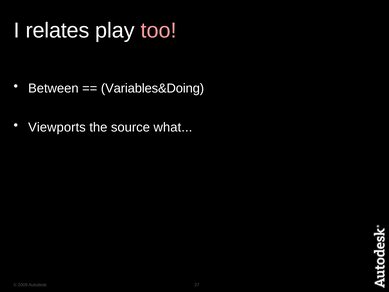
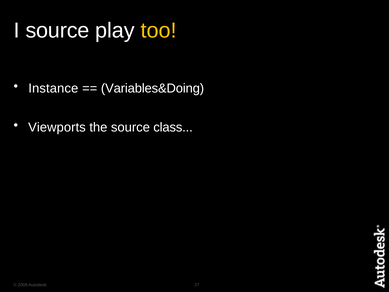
I relates: relates -> source
too colour: pink -> yellow
Between: Between -> Instance
what: what -> class
